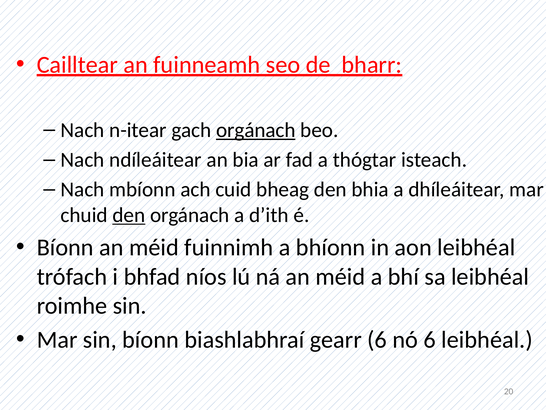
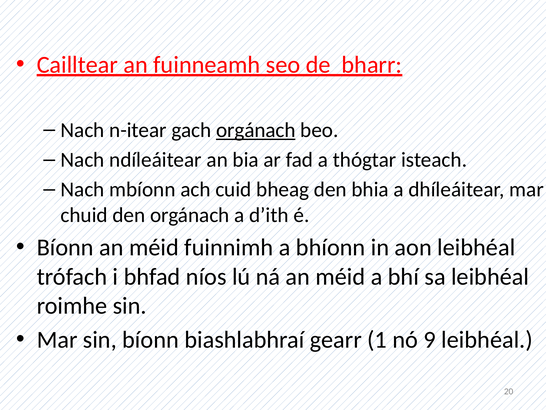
den at (129, 215) underline: present -> none
gearr 6: 6 -> 1
nó 6: 6 -> 9
